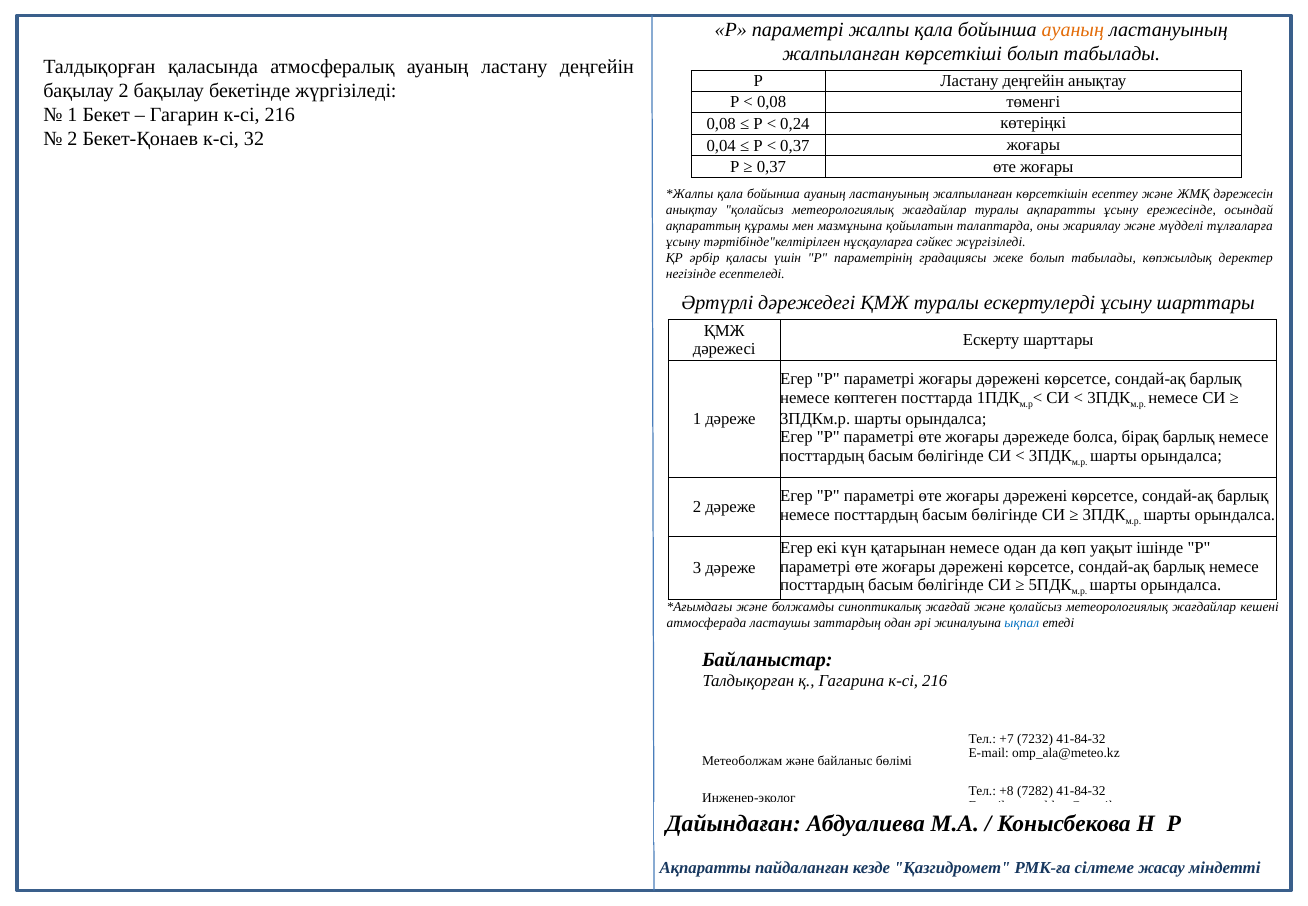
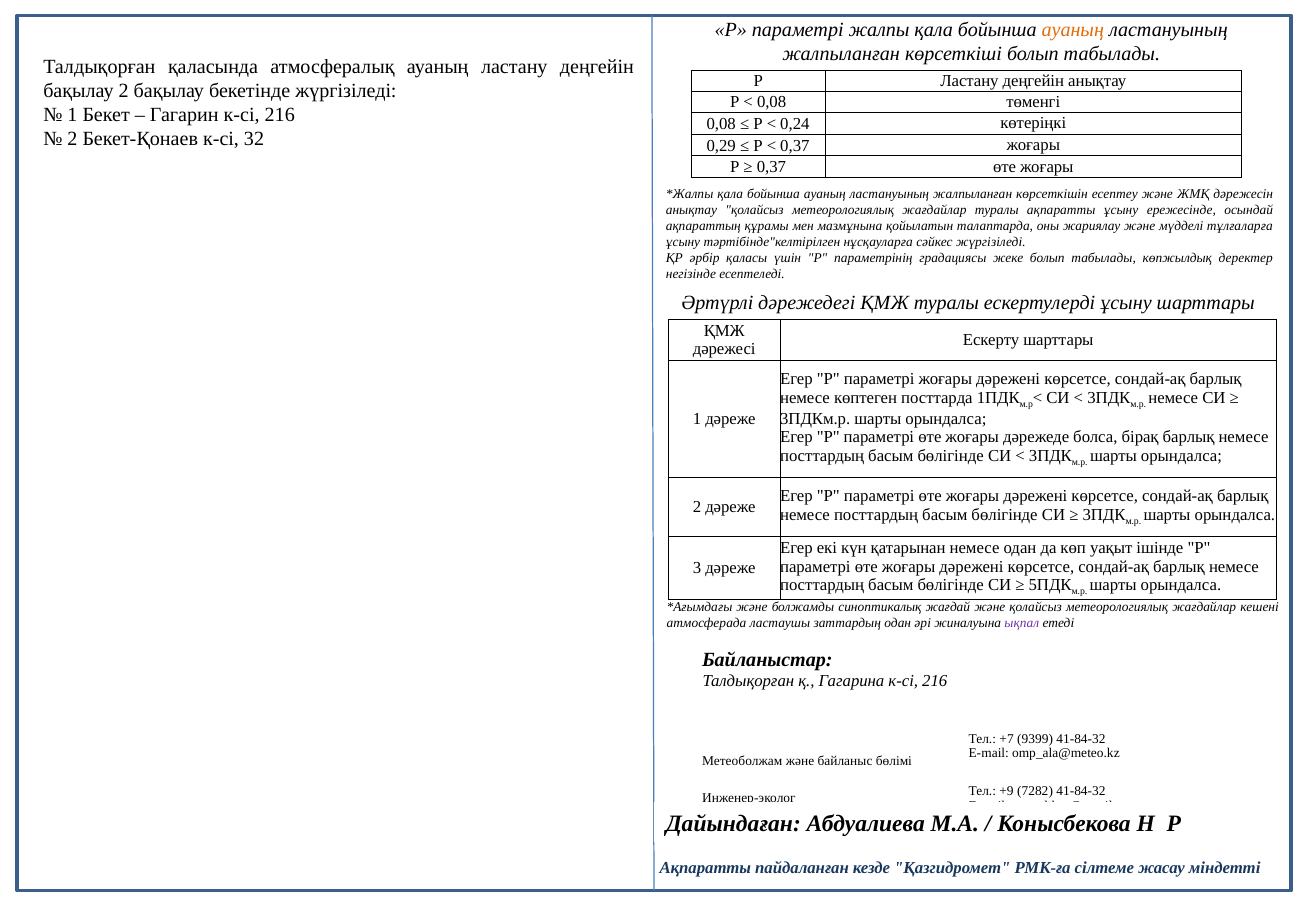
0,04: 0,04 -> 0,29
ықпал colour: blue -> purple
7232: 7232 -> 9399
+8: +8 -> +9
